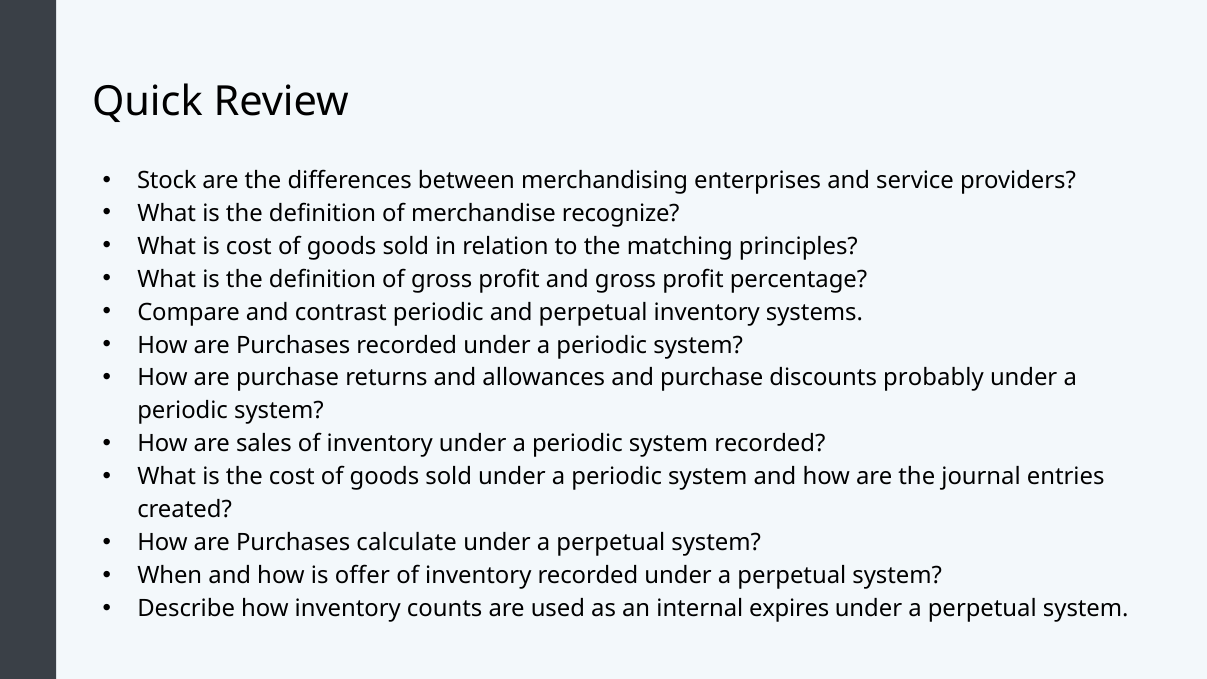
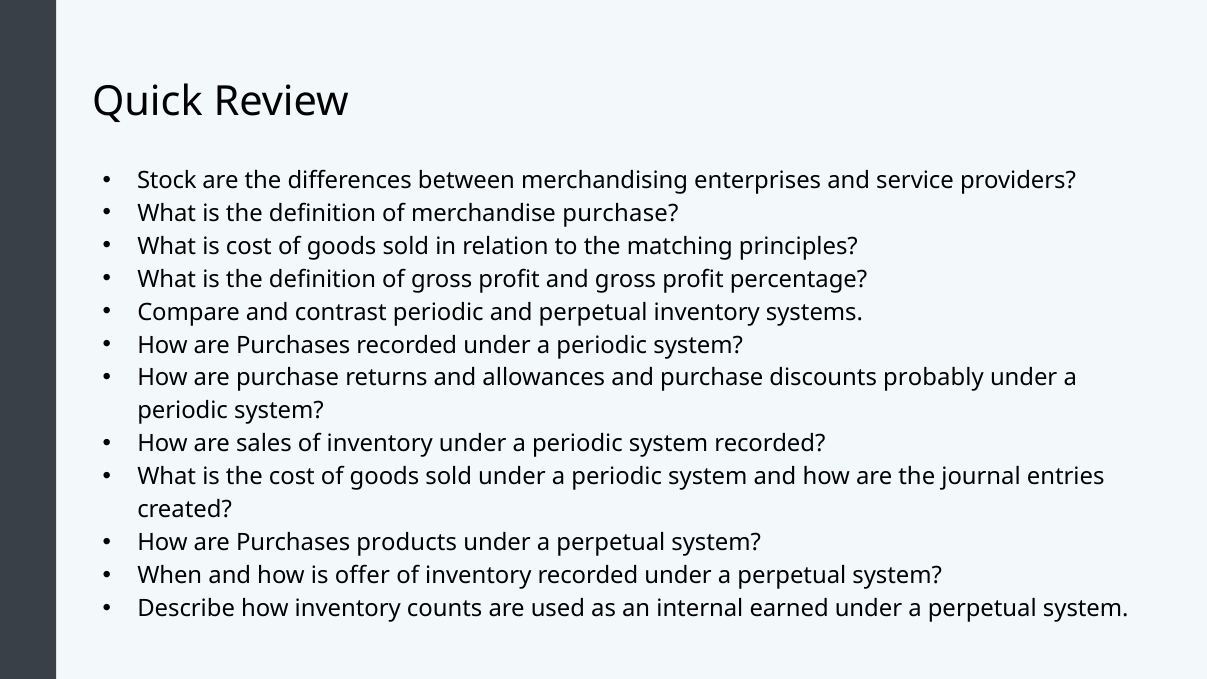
merchandise recognize: recognize -> purchase
calculate: calculate -> products
expires: expires -> earned
